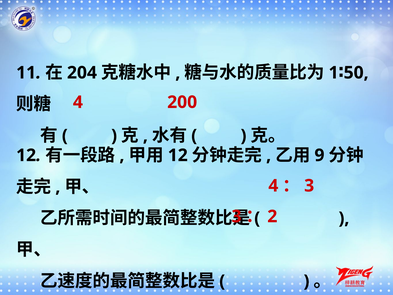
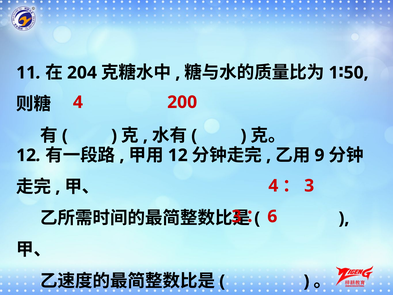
2: 2 -> 6
